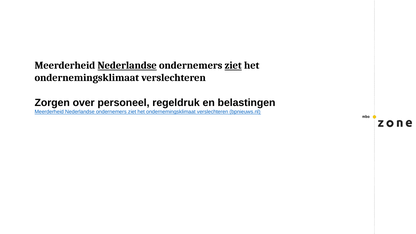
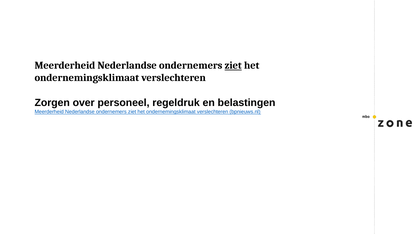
Nederlandse at (127, 65) underline: present -> none
